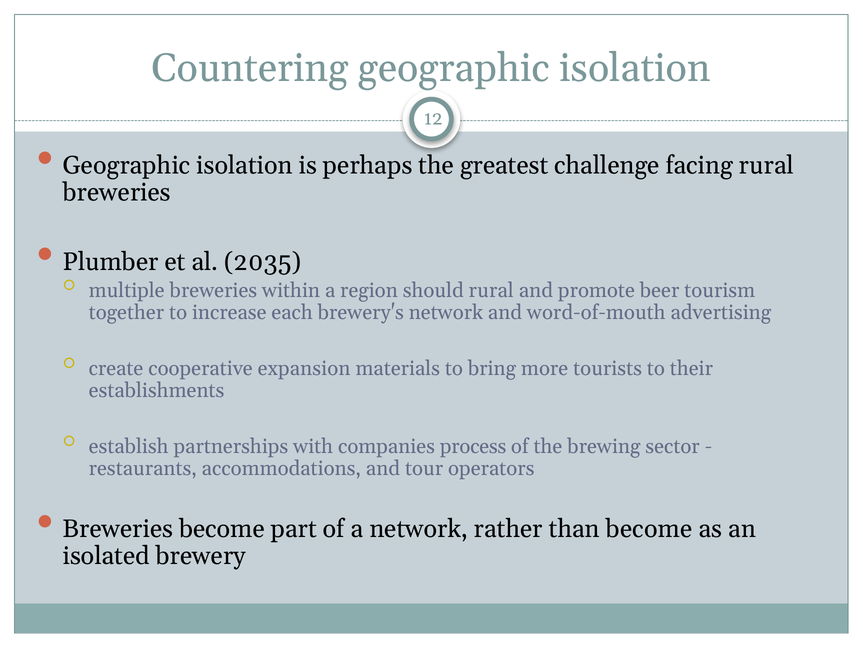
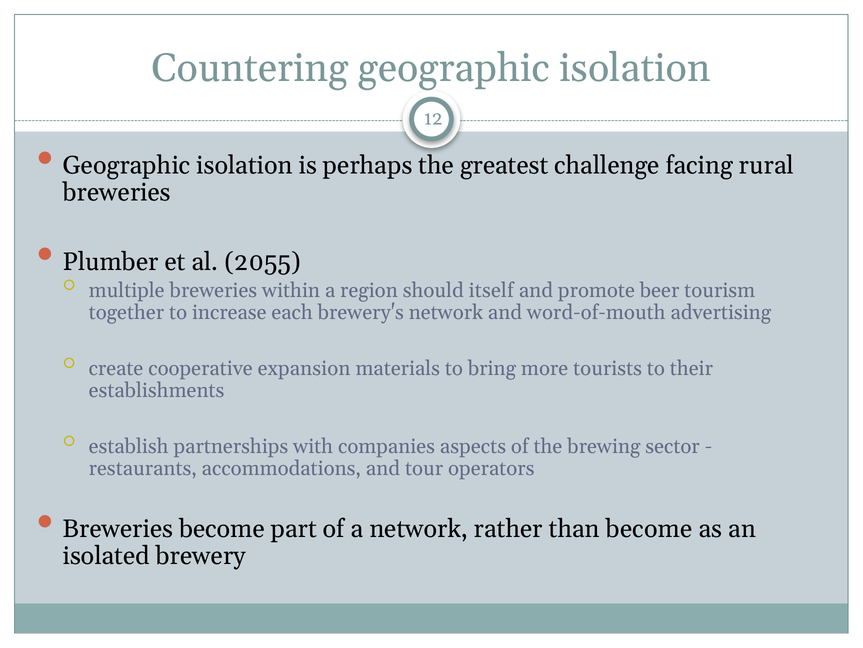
2035: 2035 -> 2055
should rural: rural -> itself
process: process -> aspects
